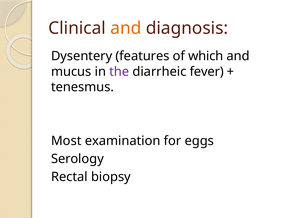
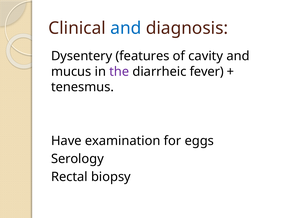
and at (126, 28) colour: orange -> blue
which: which -> cavity
Most: Most -> Have
